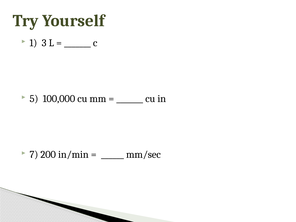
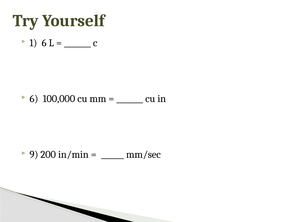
1 3: 3 -> 6
5 at (34, 99): 5 -> 6
7: 7 -> 9
